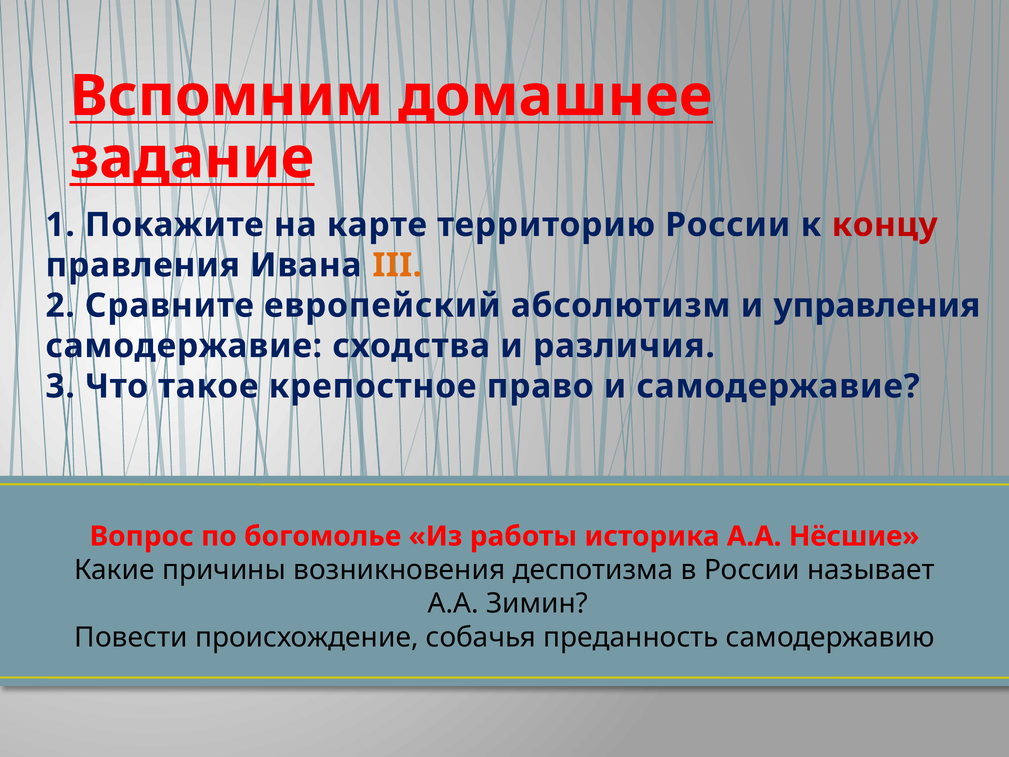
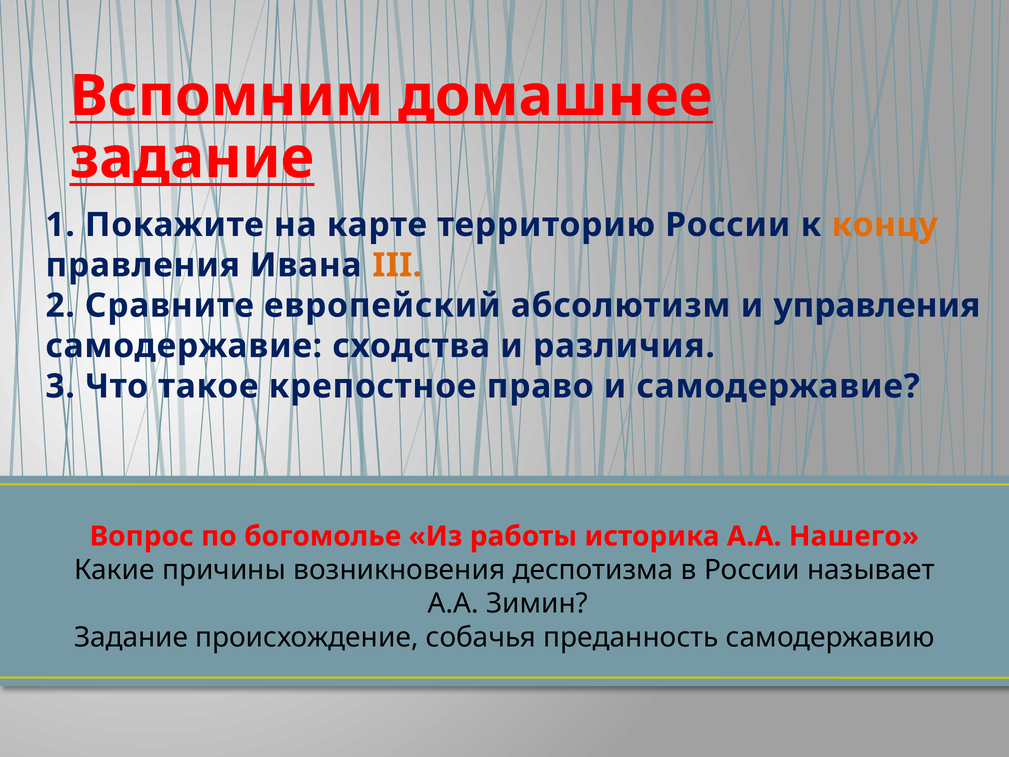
концу colour: red -> orange
Нёсшие: Нёсшие -> Нашего
Повести at (131, 637): Повести -> Задание
